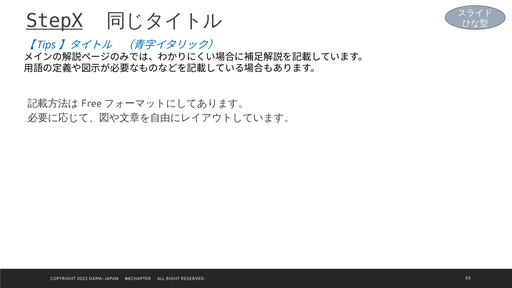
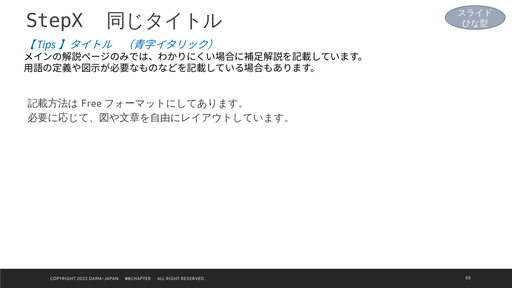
StepX underline: present -> none
